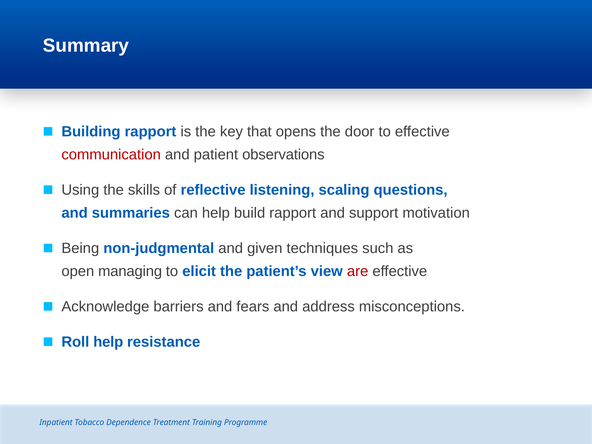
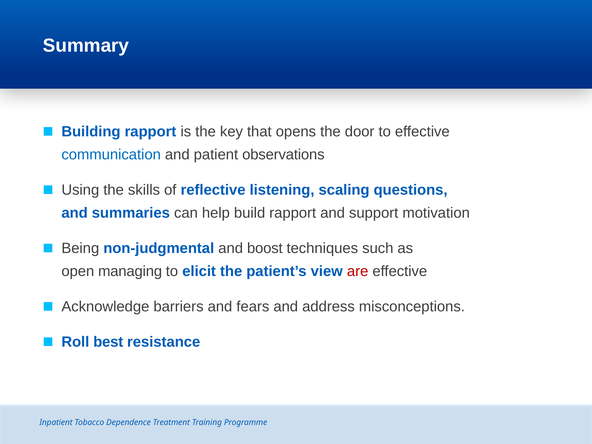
communication colour: red -> blue
given: given -> boost
Roll help: help -> best
